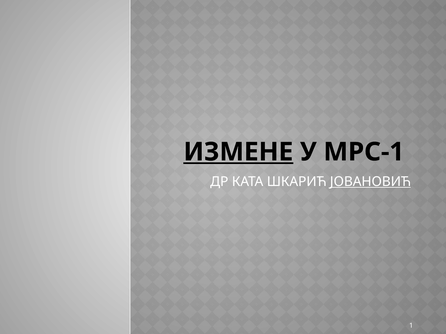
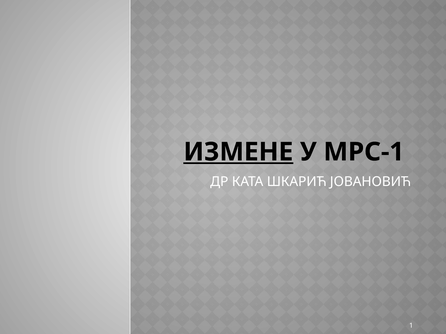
ЈОВАНОВИЋ underline: present -> none
